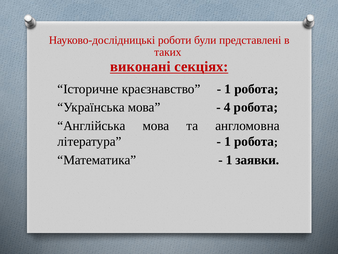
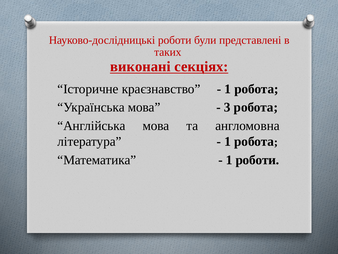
4: 4 -> 3
1 заявки: заявки -> роботи
